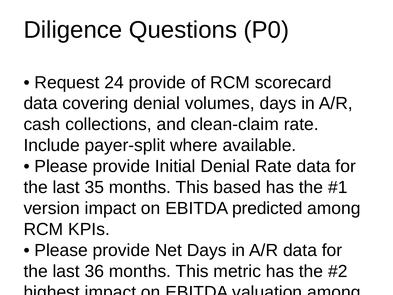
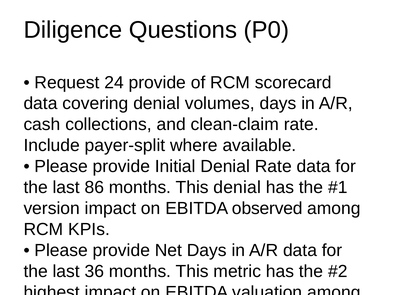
35: 35 -> 86
This based: based -> denial
predicted: predicted -> observed
